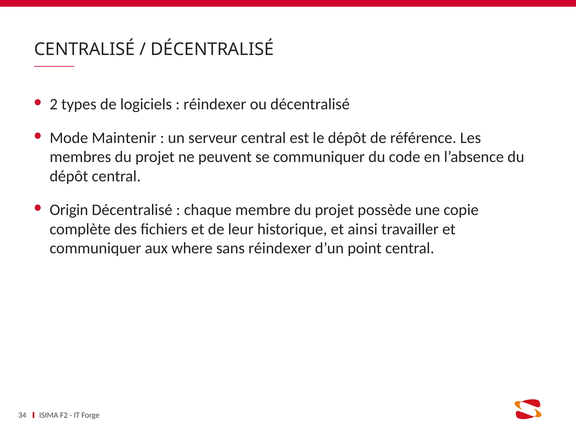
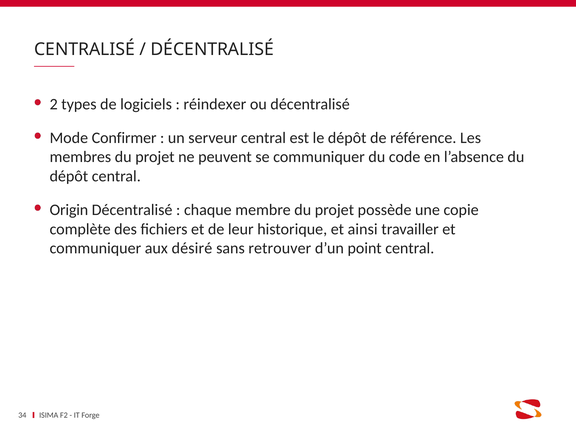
Maintenir: Maintenir -> Confirmer
where: where -> désiré
sans réindexer: réindexer -> retrouver
